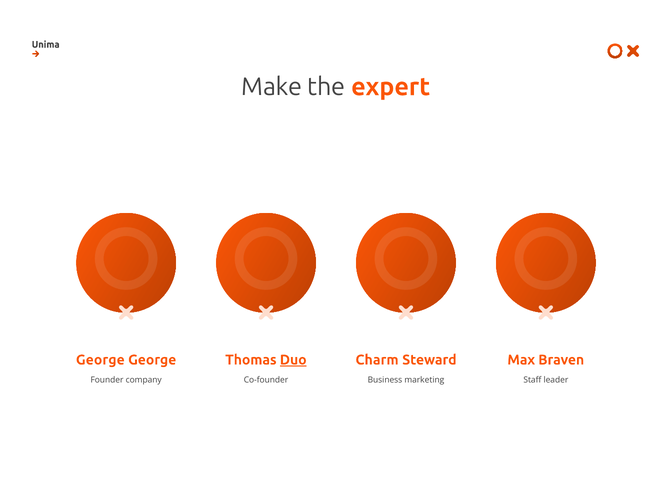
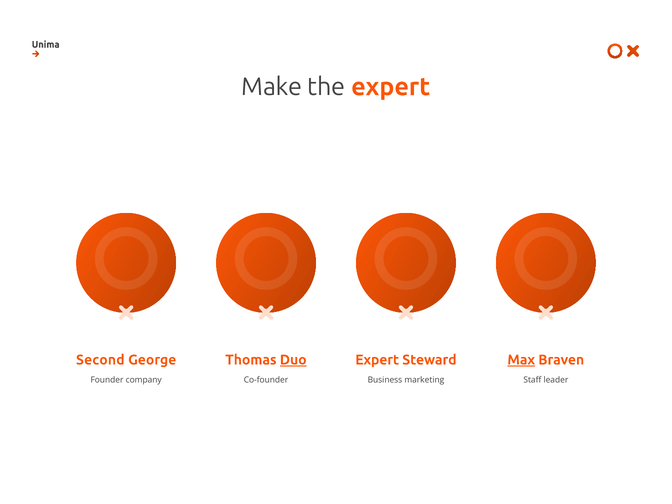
George at (100, 360): George -> Second
Charm at (377, 360): Charm -> Expert
Max underline: none -> present
